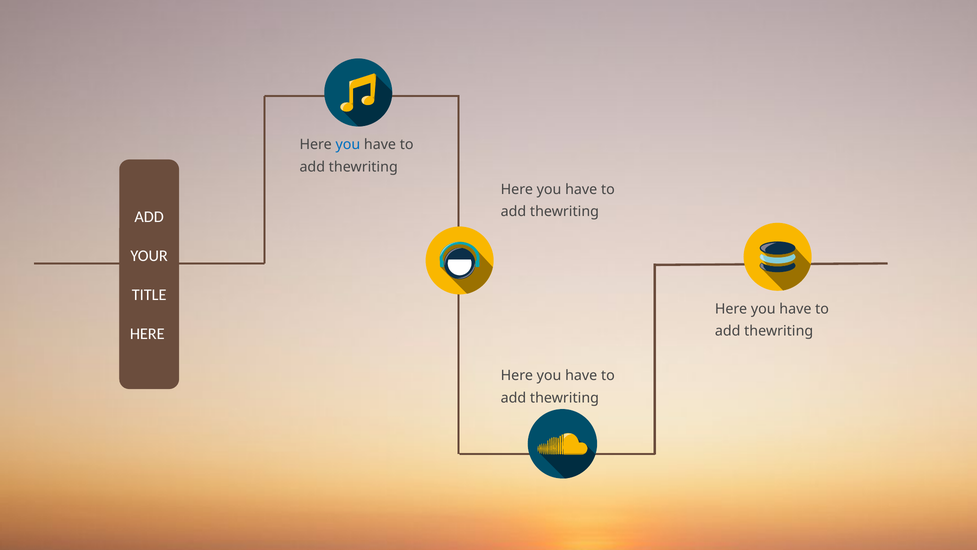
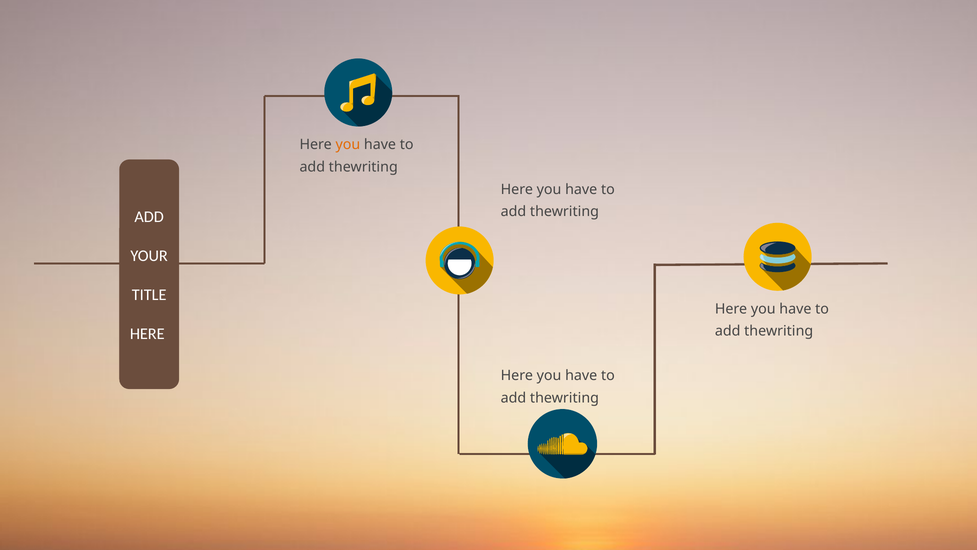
you at (348, 145) colour: blue -> orange
